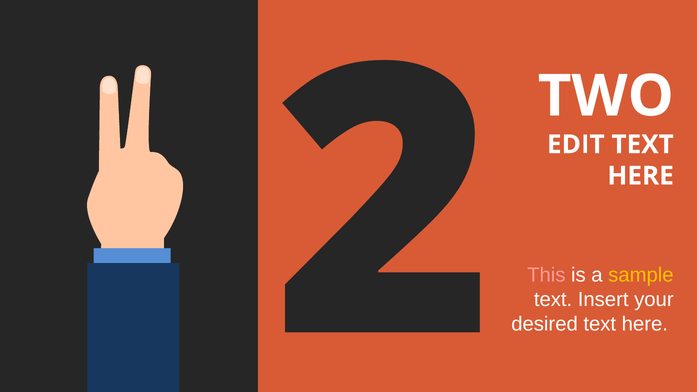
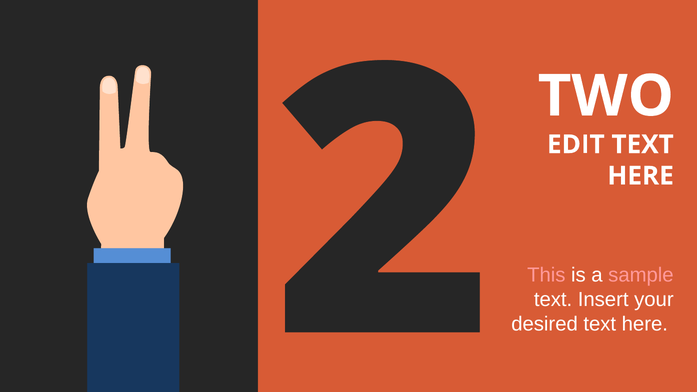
sample colour: yellow -> pink
